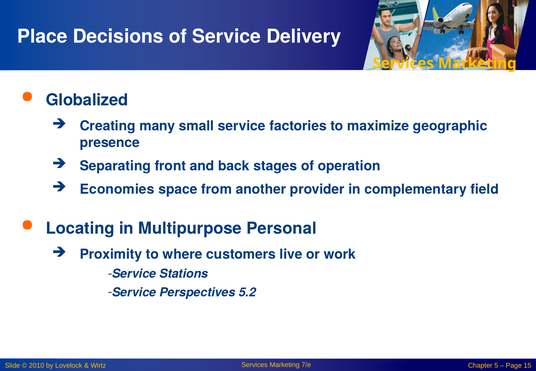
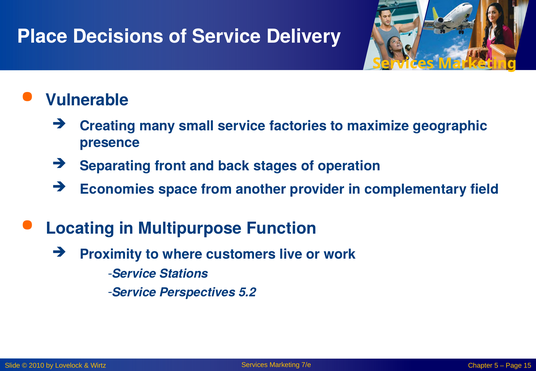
Globalized: Globalized -> Vulnerable
Personal: Personal -> Function
